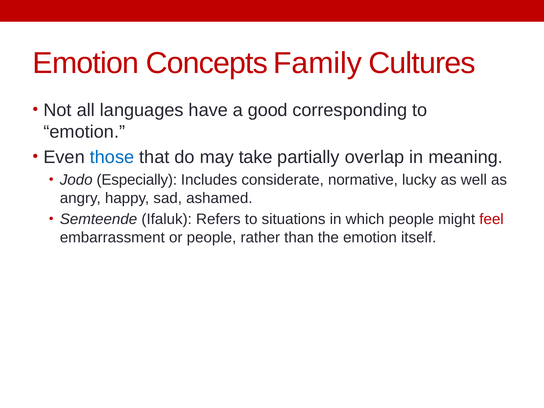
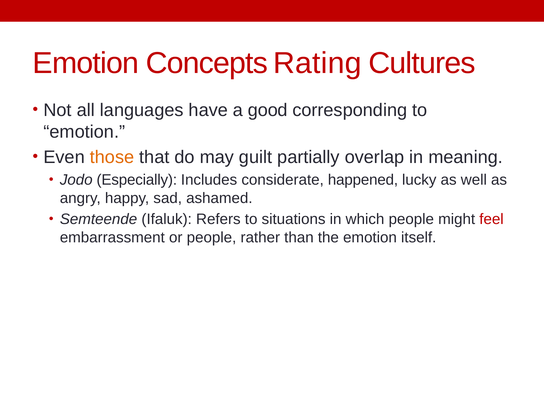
Family: Family -> Rating
those colour: blue -> orange
take: take -> guilt
normative: normative -> happened
